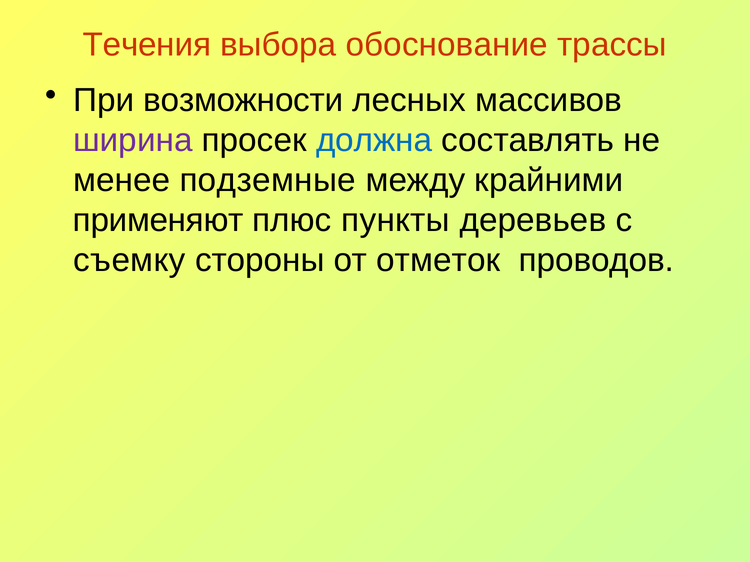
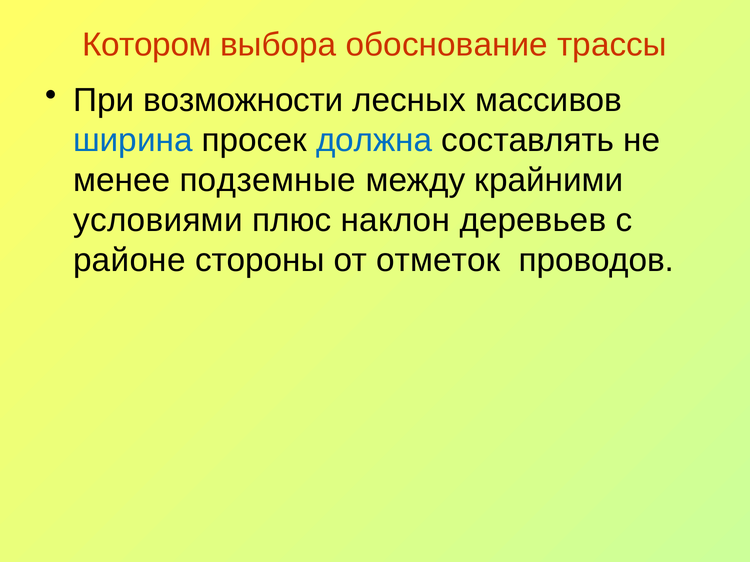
Течения: Течения -> Котором
ширина colour: purple -> blue
применяют: применяют -> условиями
пункты: пункты -> наклон
съемку: съемку -> районе
